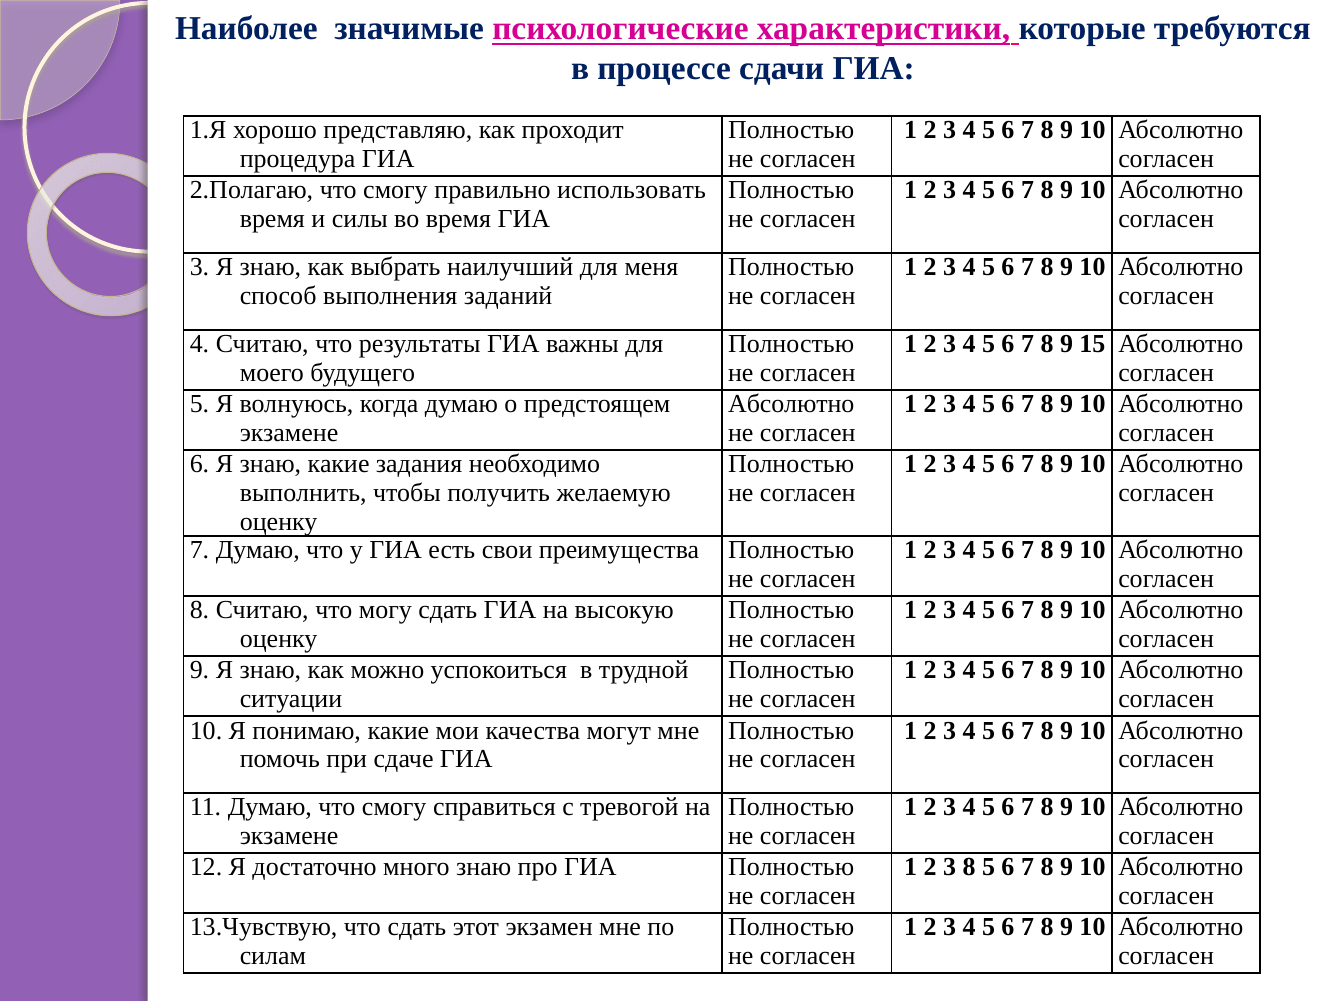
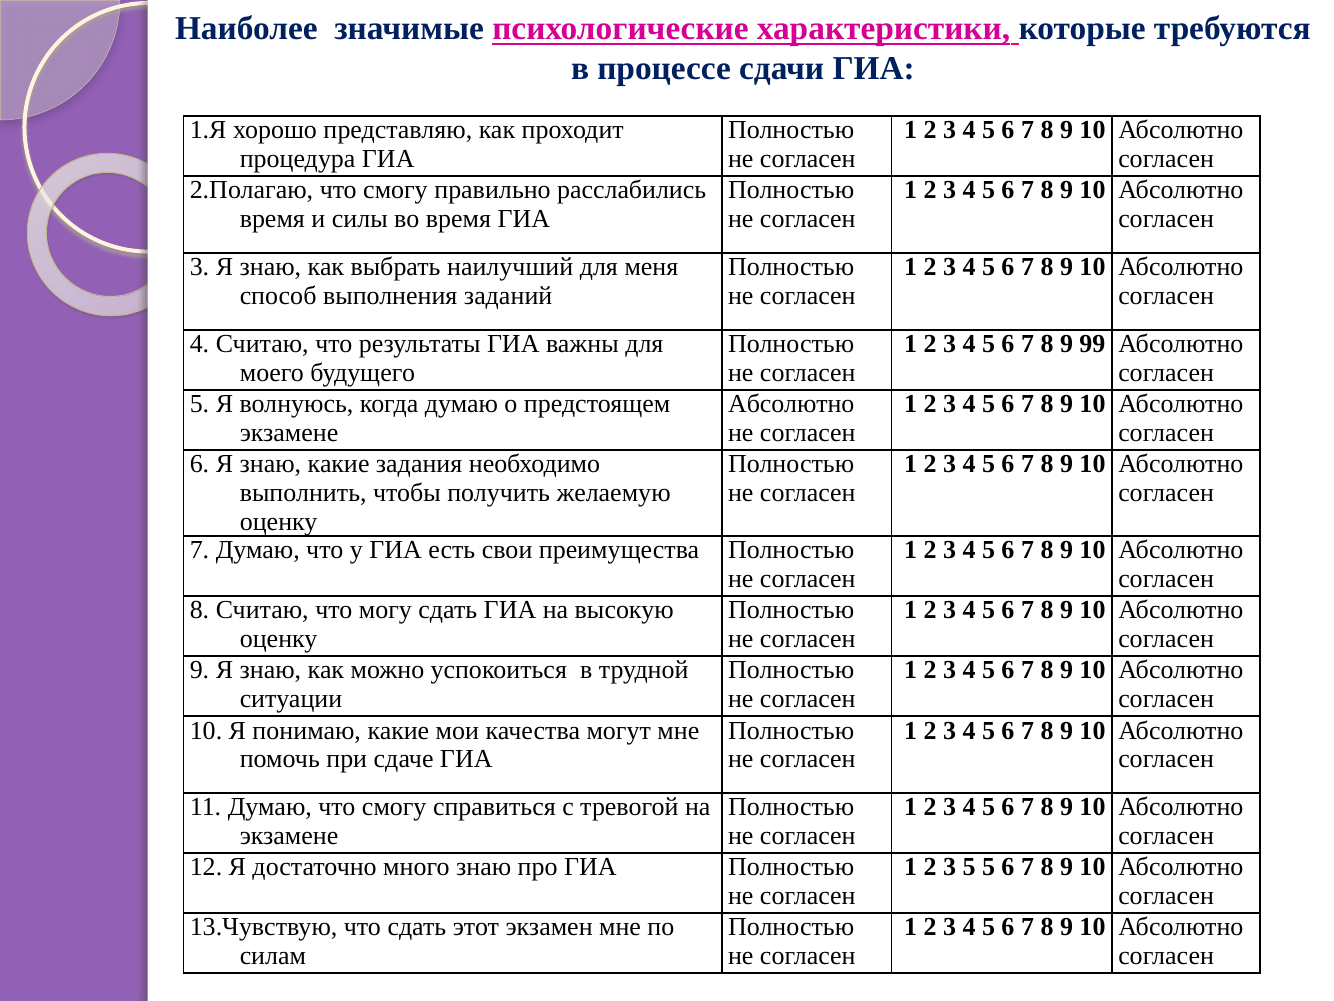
использовать: использовать -> расслабились
15: 15 -> 99
3 8: 8 -> 5
